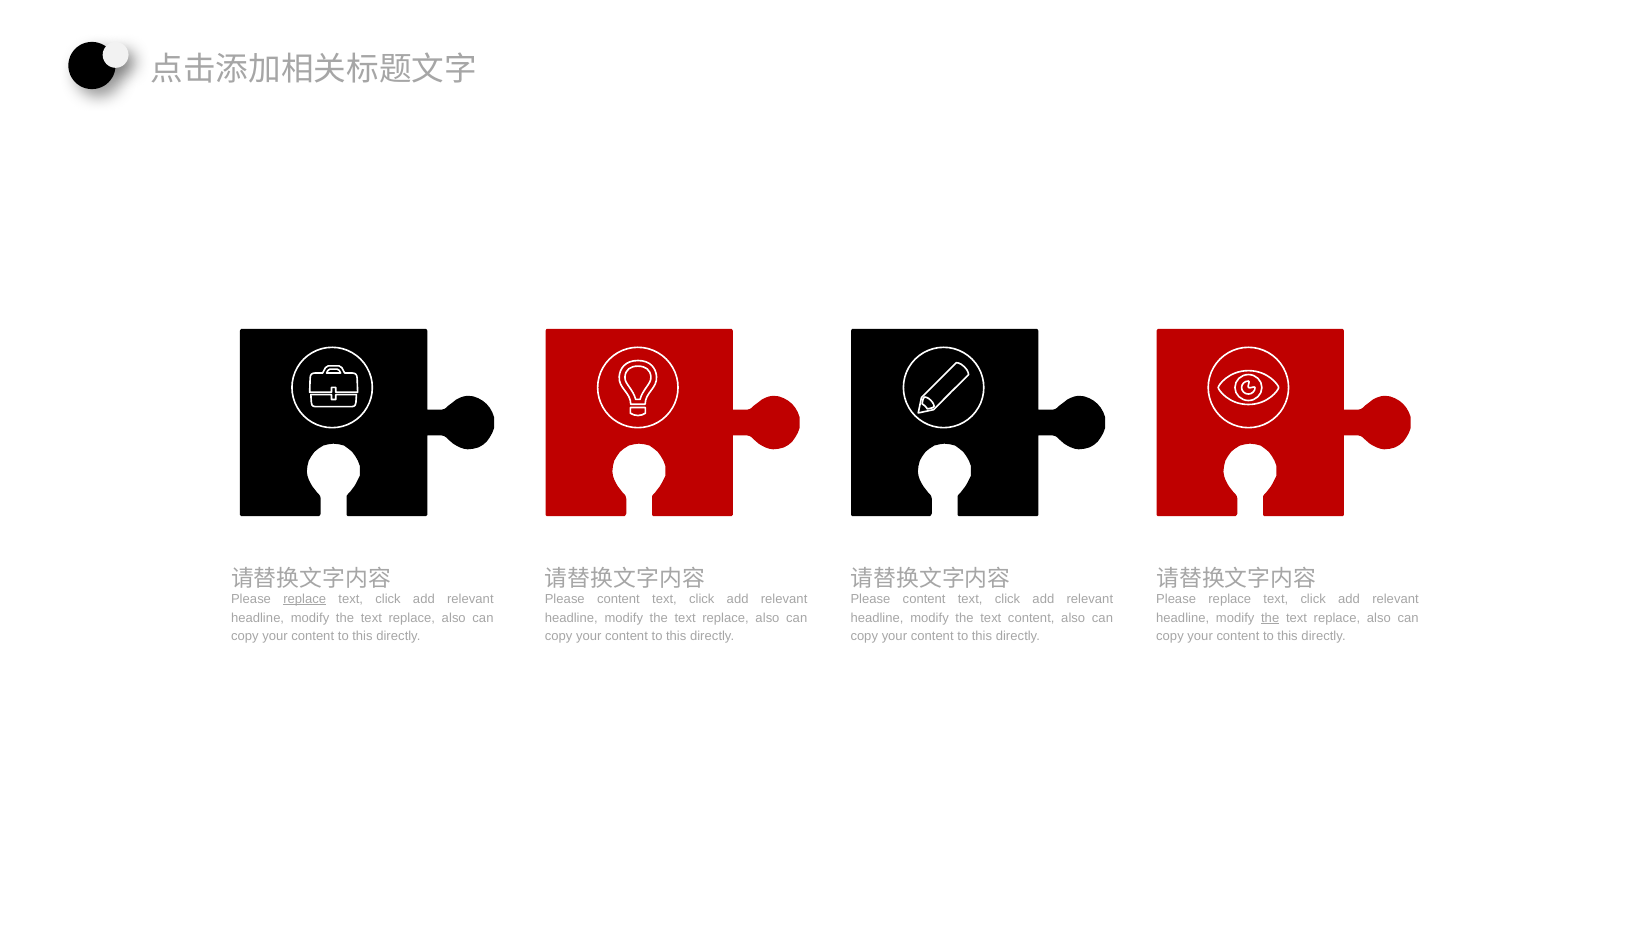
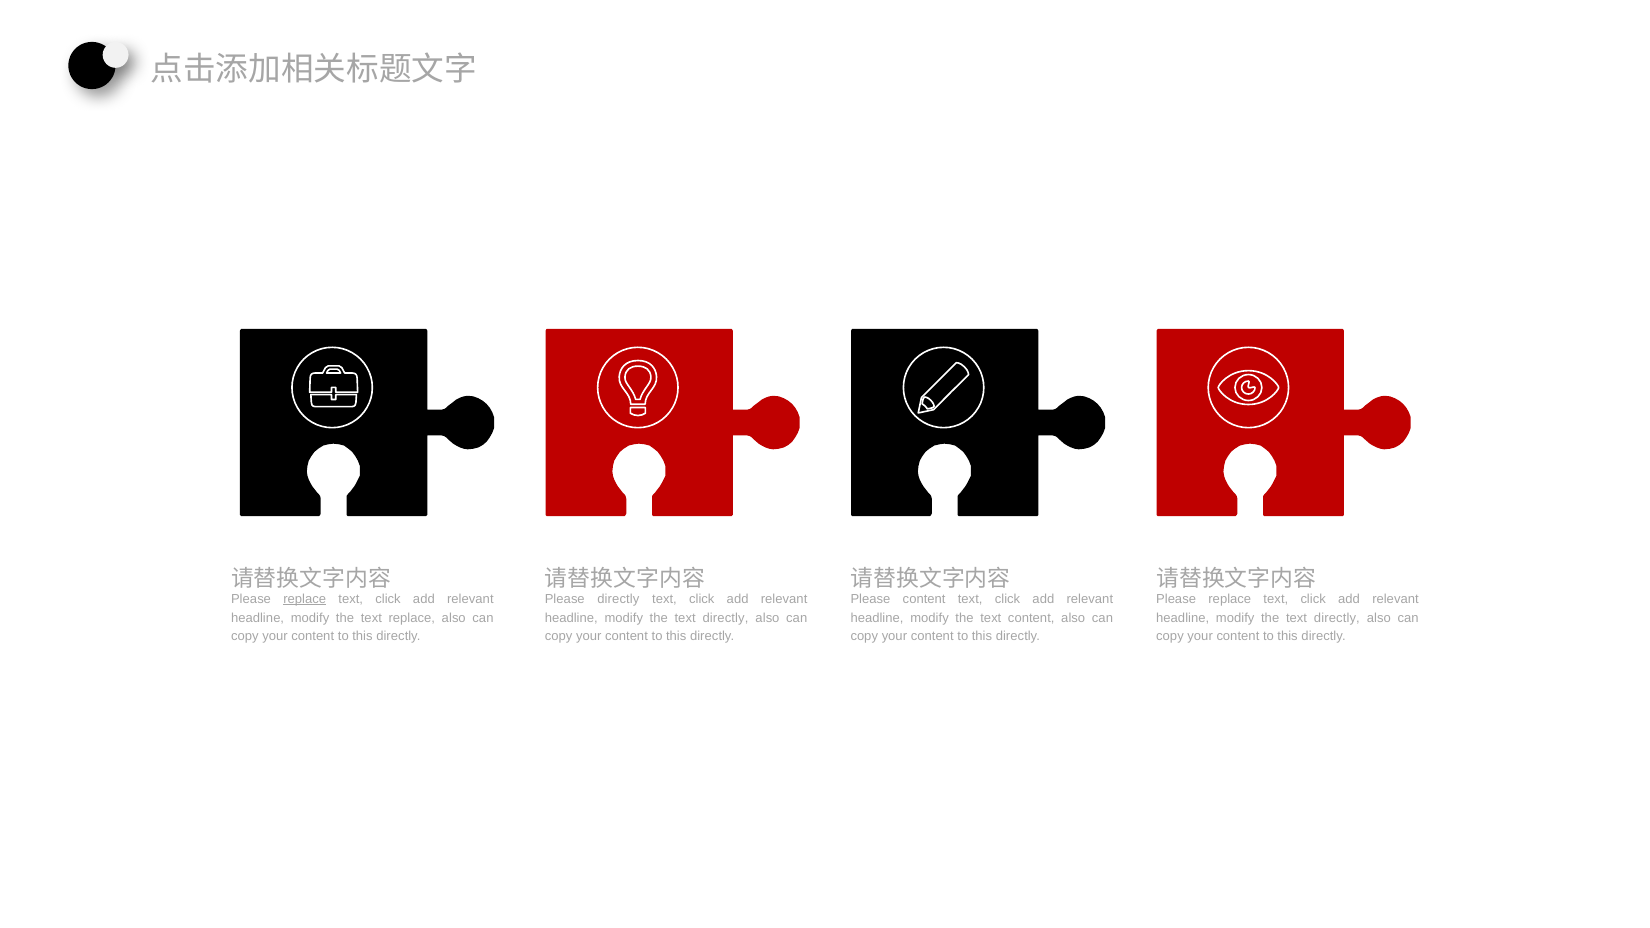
content at (618, 599): content -> directly
replace at (726, 618): replace -> directly
the at (1270, 618) underline: present -> none
replace at (1337, 618): replace -> directly
